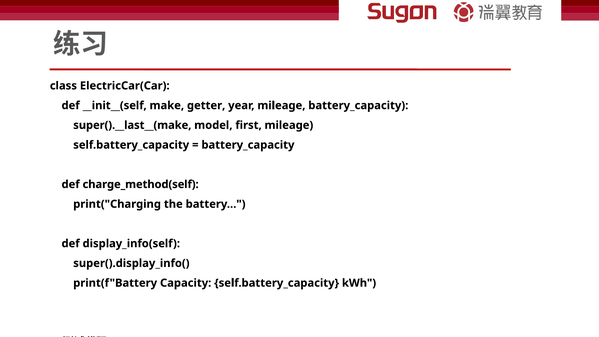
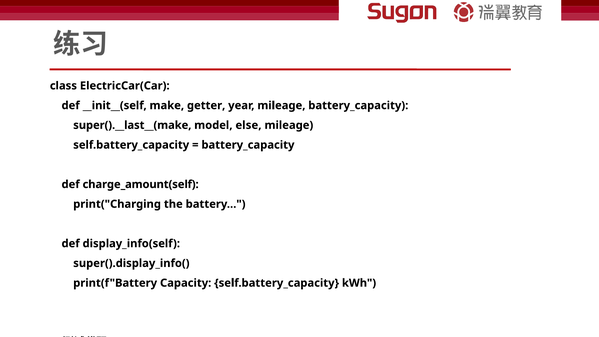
first: first -> else
charge_method(self: charge_method(self -> charge_amount(self
